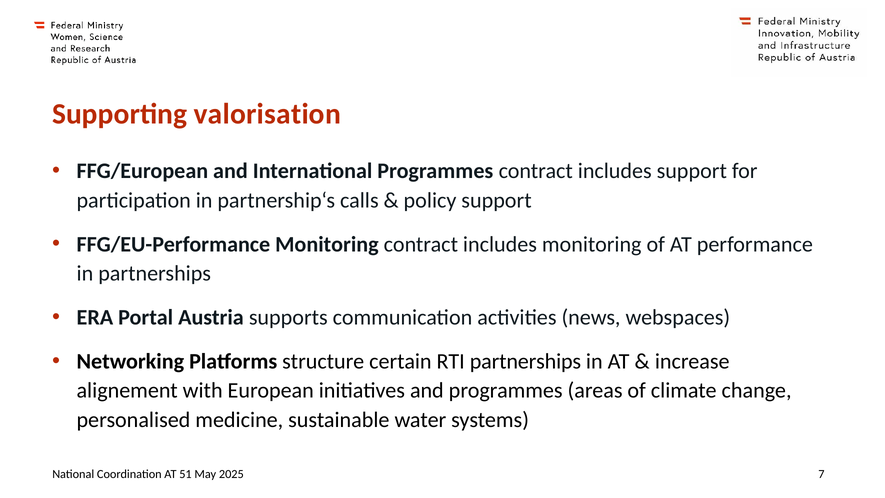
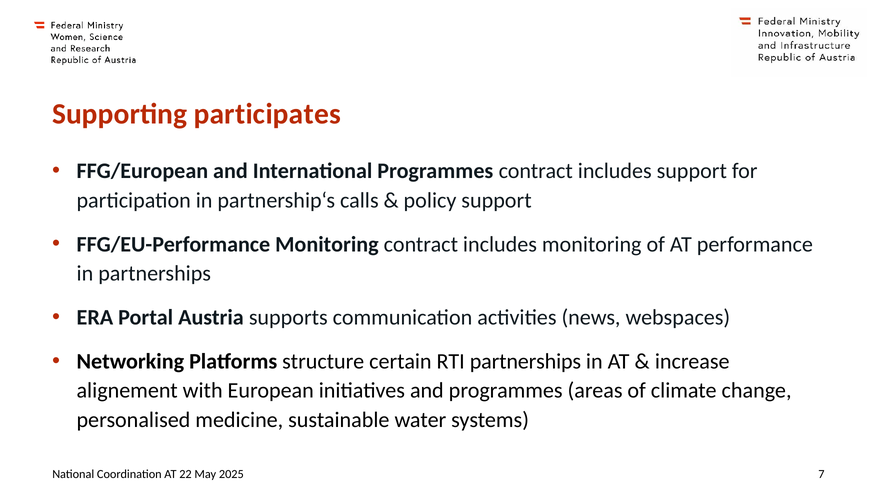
valorisation: valorisation -> participates
51: 51 -> 22
